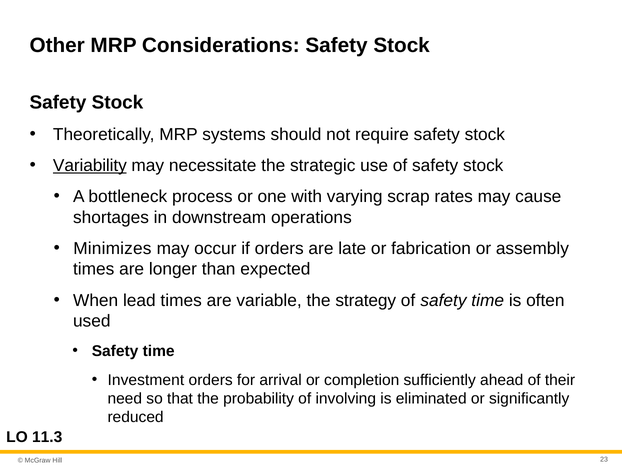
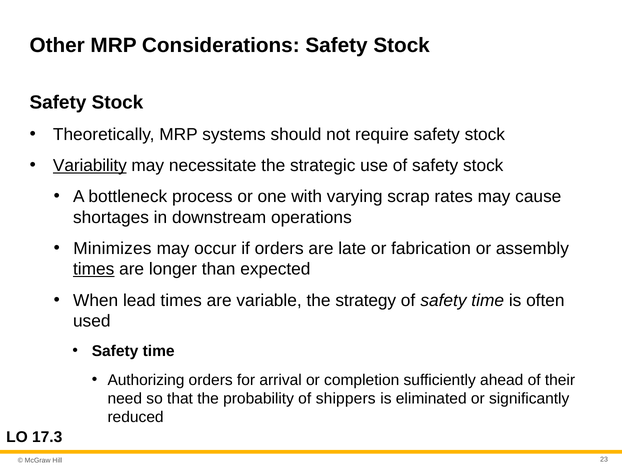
times at (94, 270) underline: none -> present
Investment: Investment -> Authorizing
involving: involving -> shippers
11.3: 11.3 -> 17.3
